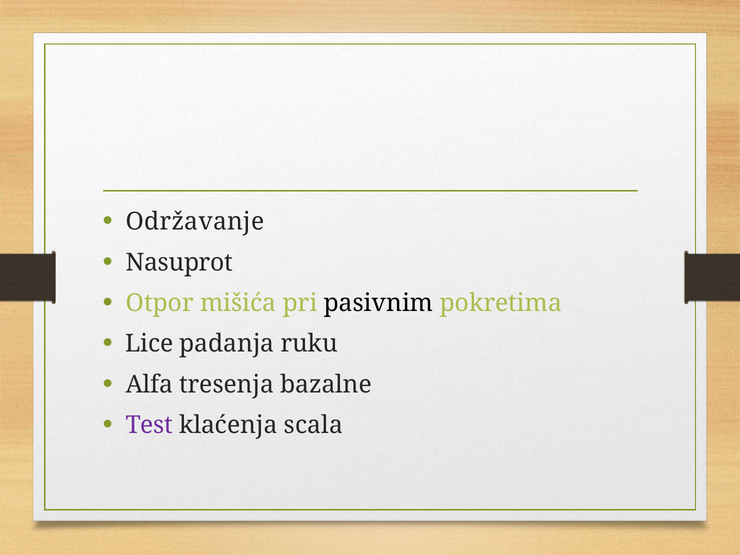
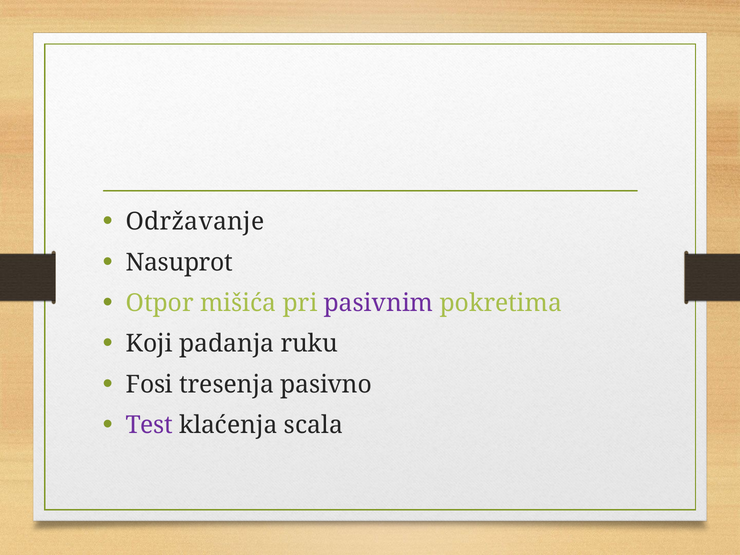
pasivnim colour: black -> purple
Lice: Lice -> Koji
Alfa: Alfa -> Fosi
bazalne: bazalne -> pasivno
